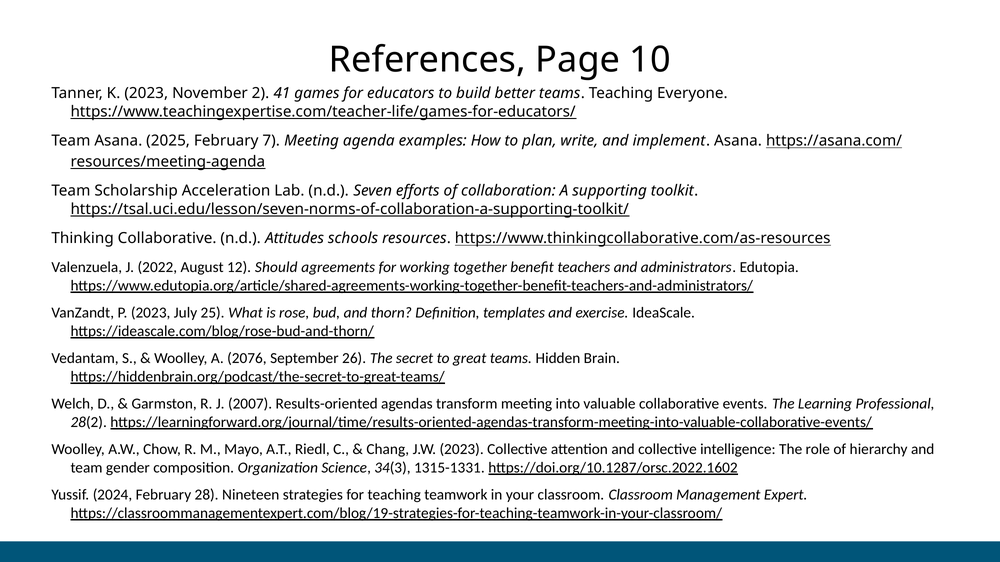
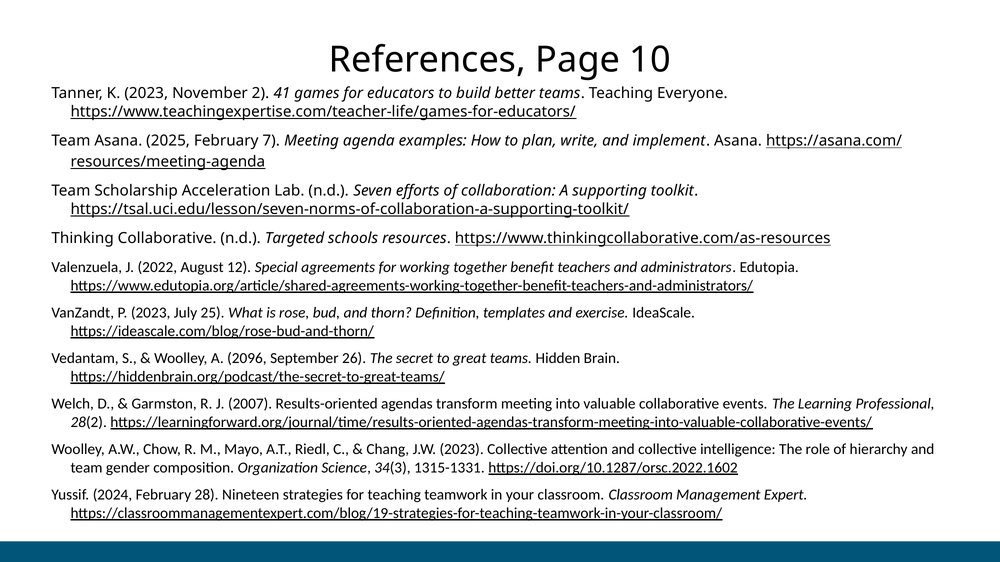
Attitudes: Attitudes -> Targeted
Should: Should -> Special
2076: 2076 -> 2096
